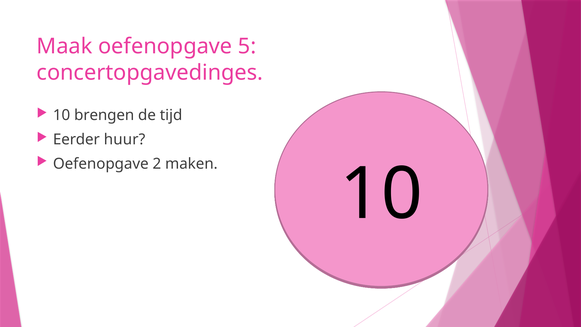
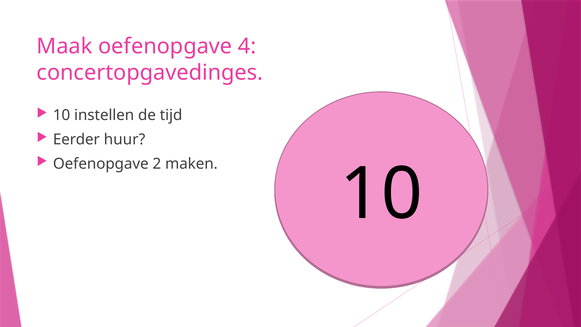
5: 5 -> 4
brengen: brengen -> instellen
